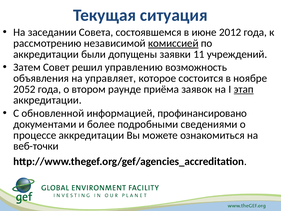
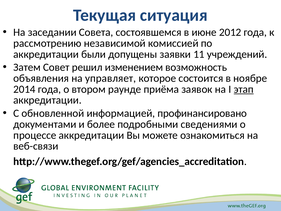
комиссией underline: present -> none
управлению: управлению -> изменением
2052: 2052 -> 2014
веб-точки: веб-точки -> веб-связи
